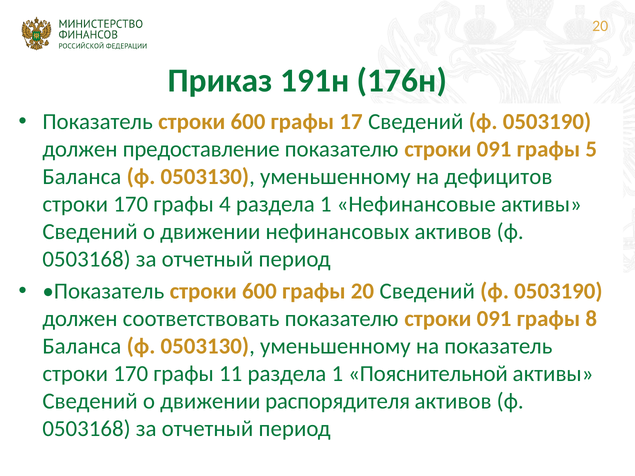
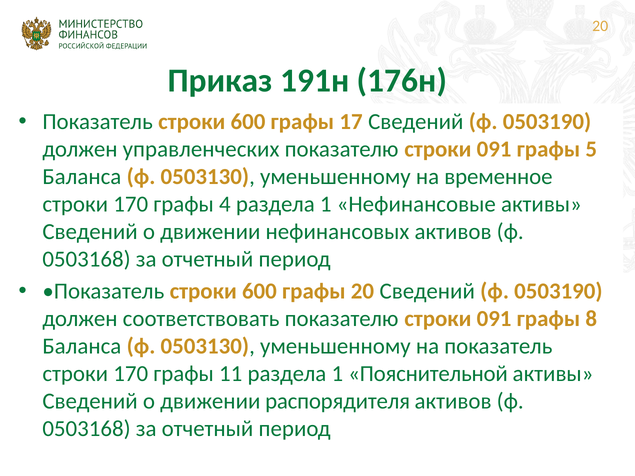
предоставление: предоставление -> управленческих
дефицитов: дефицитов -> временное
